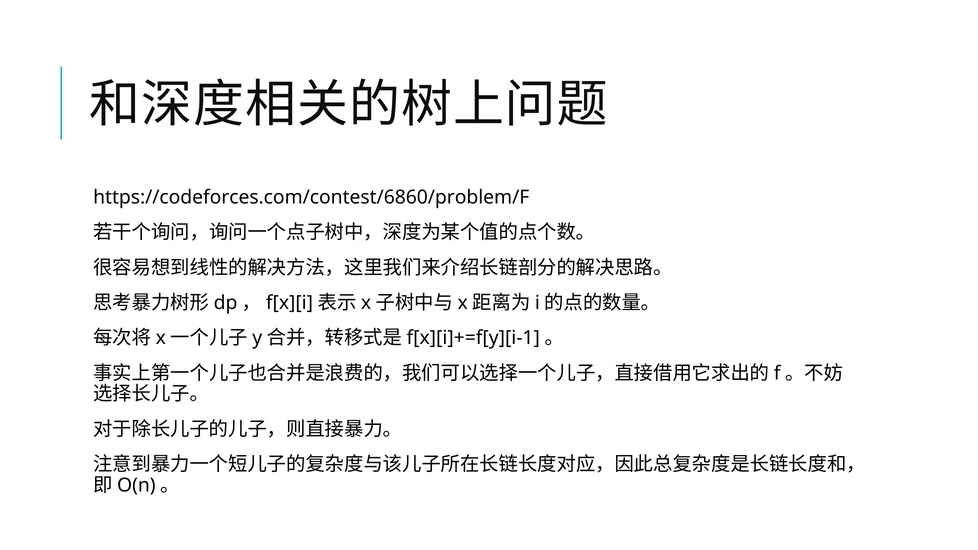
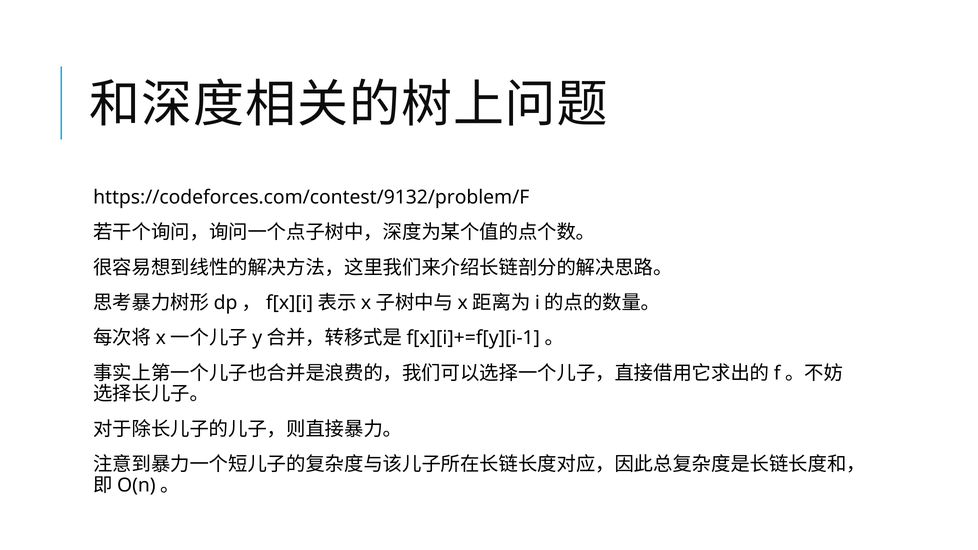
https://codeforces.com/contest/6860/problem/F: https://codeforces.com/contest/6860/problem/F -> https://codeforces.com/contest/9132/problem/F
